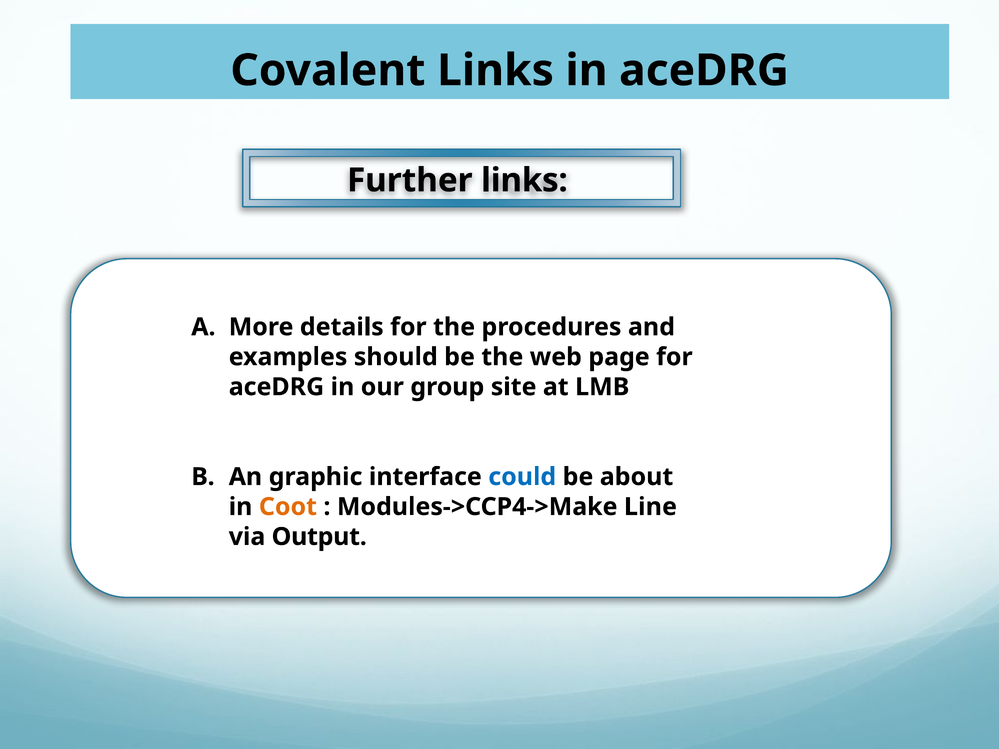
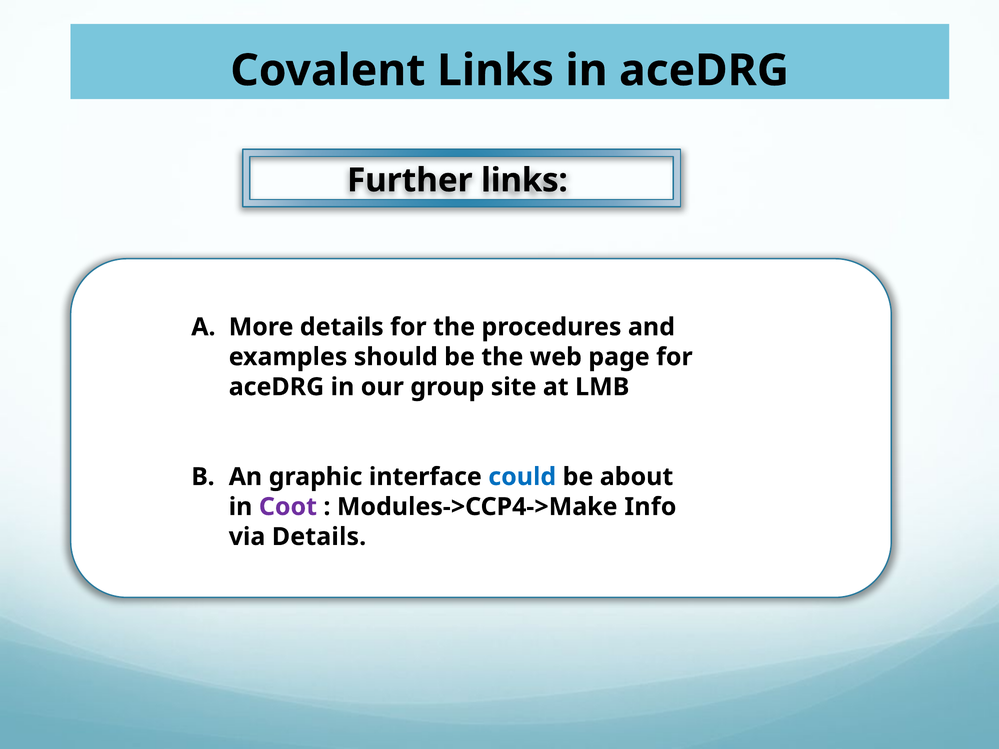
Coot colour: orange -> purple
Line: Line -> Info
via Output: Output -> Details
